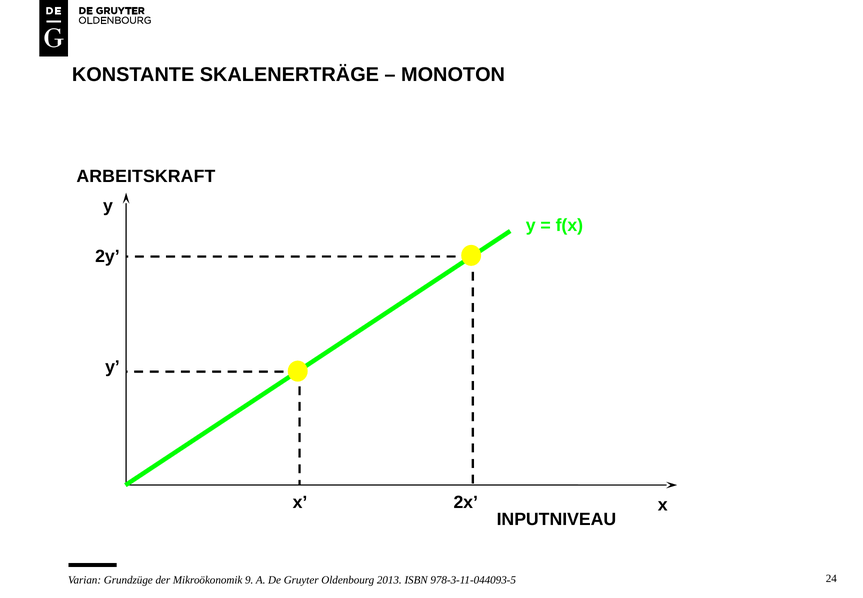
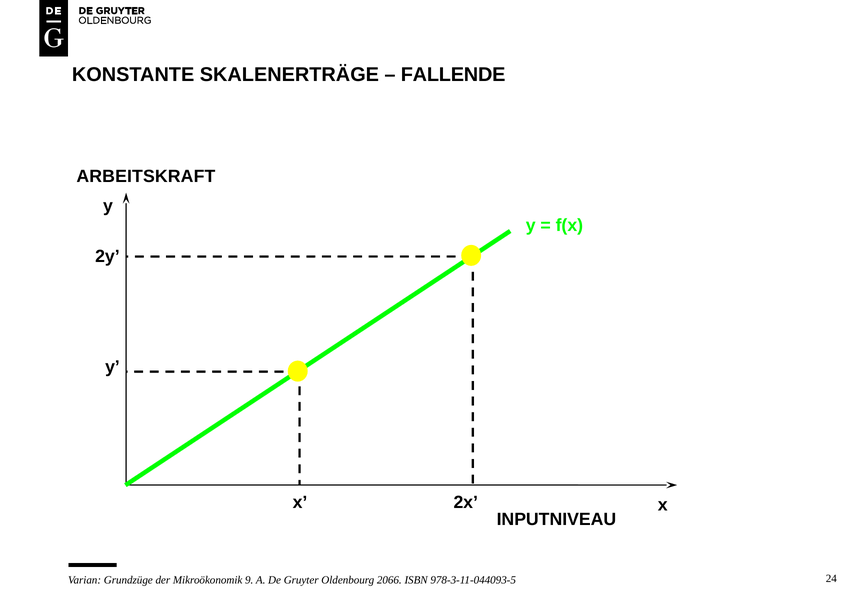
MONOTON: MONOTON -> FALLENDE
2013: 2013 -> 2066
